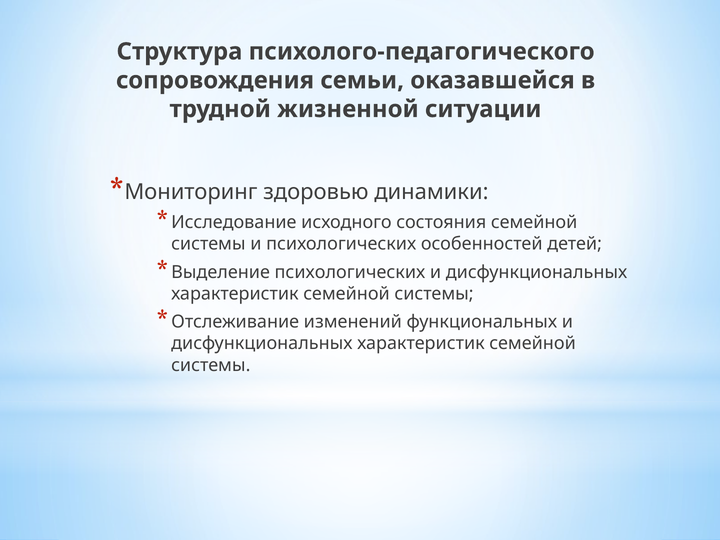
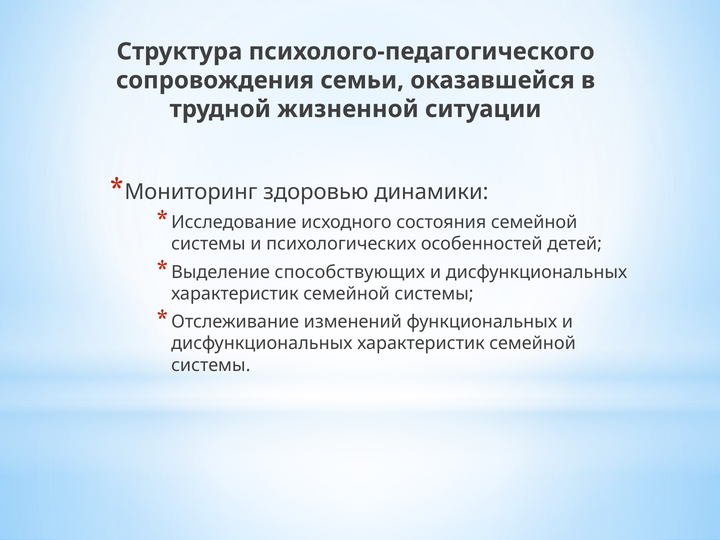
Выделение психологических: психологических -> способствующих
